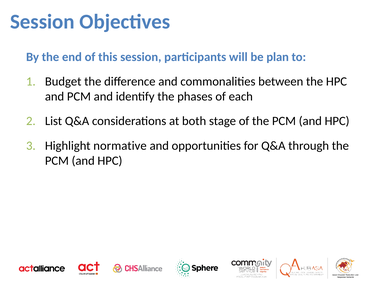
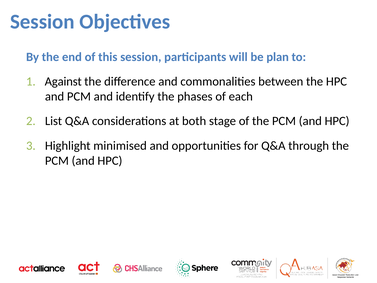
Budget: Budget -> Against
normative: normative -> minimised
